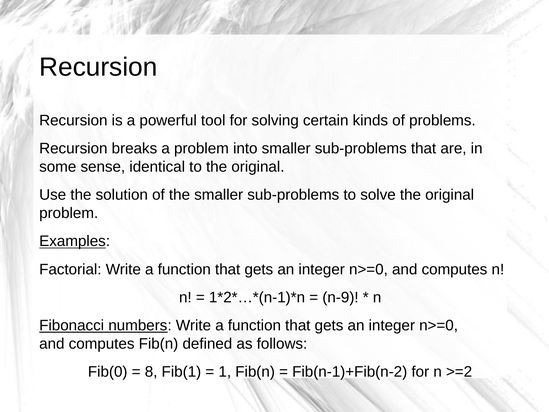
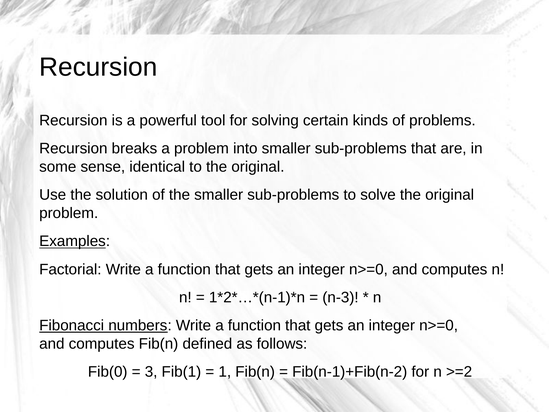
n-9: n-9 -> n-3
8: 8 -> 3
